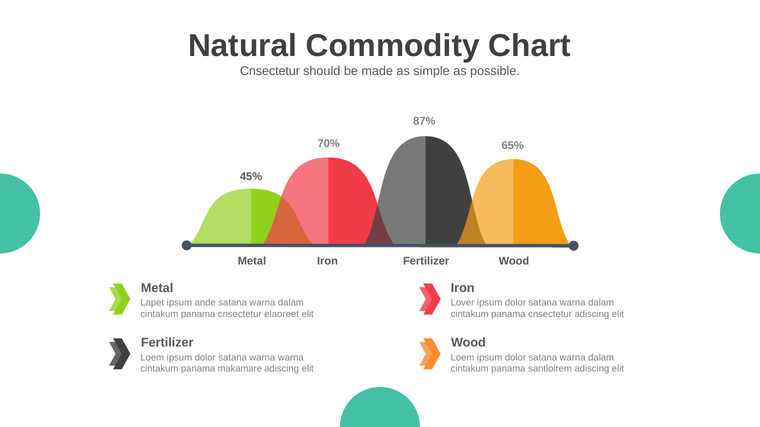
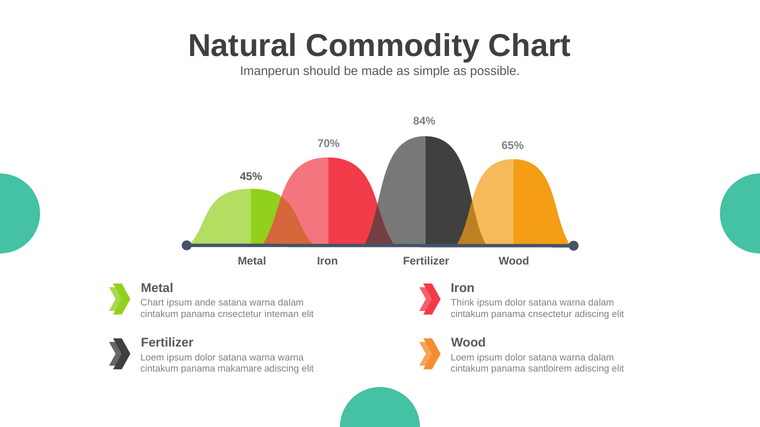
Cnsectetur at (270, 71): Cnsectetur -> Imanperun
87%: 87% -> 84%
Lapet at (152, 303): Lapet -> Chart
Lover: Lover -> Think
elaoreet: elaoreet -> inteman
